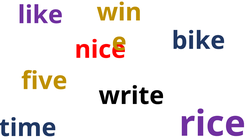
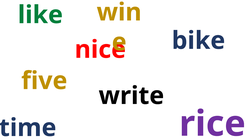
like colour: purple -> green
